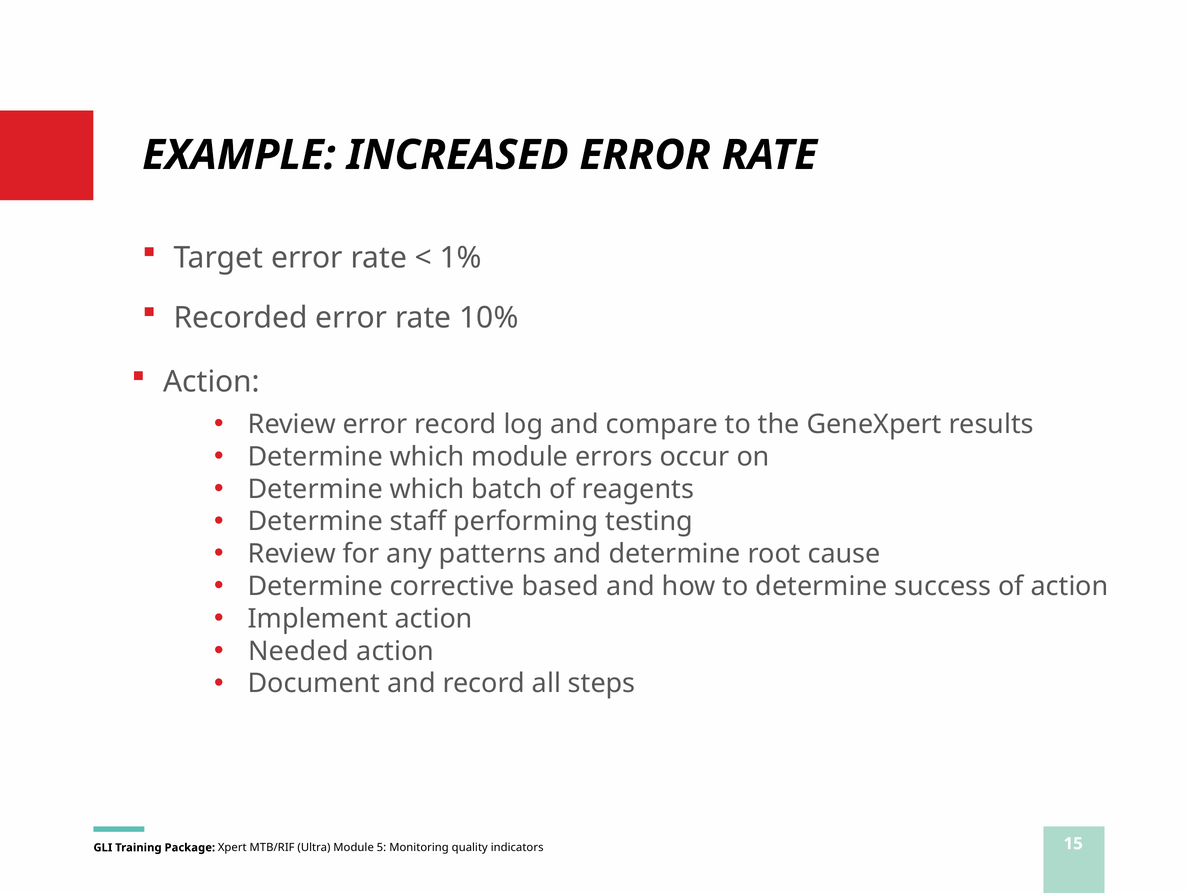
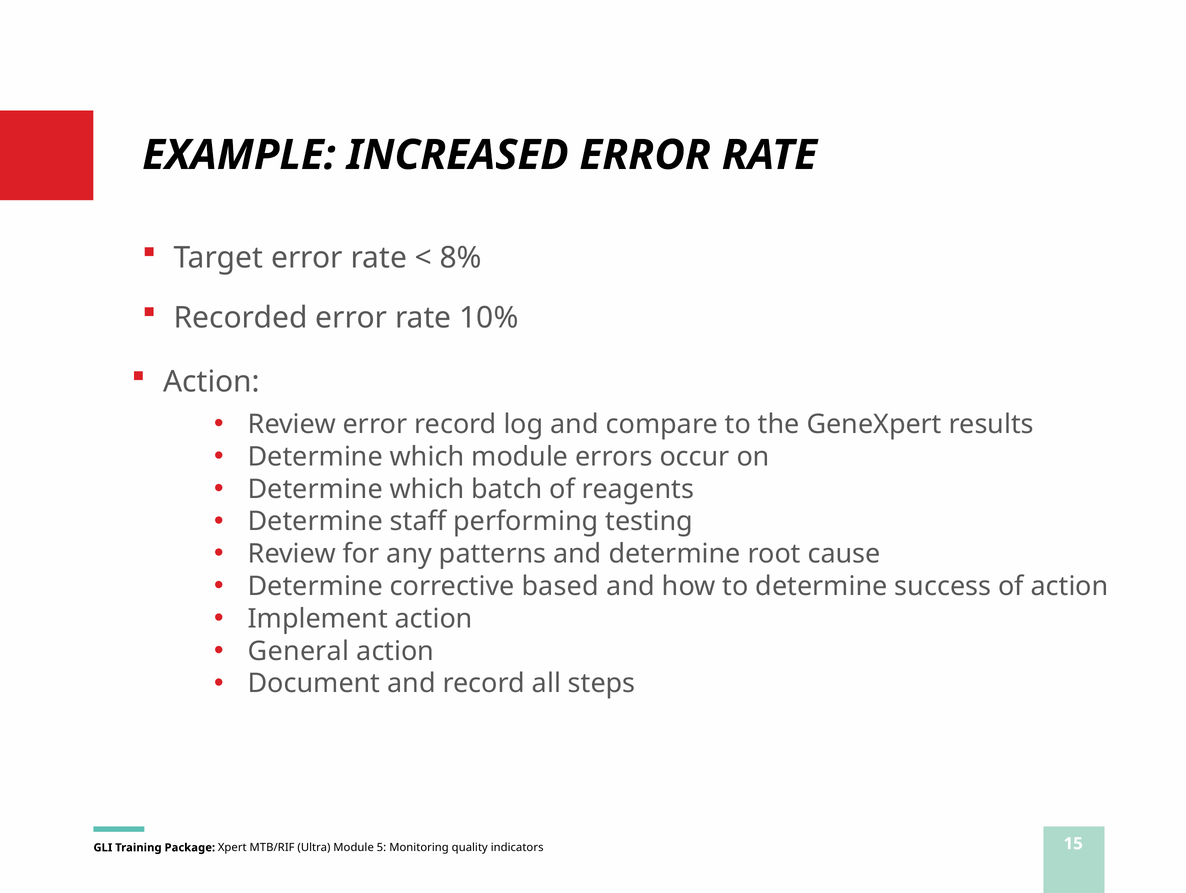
1%: 1% -> 8%
Needed: Needed -> General
